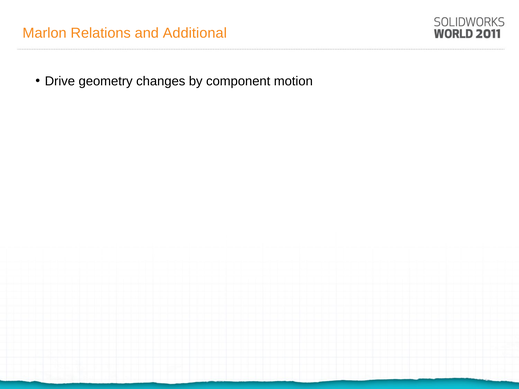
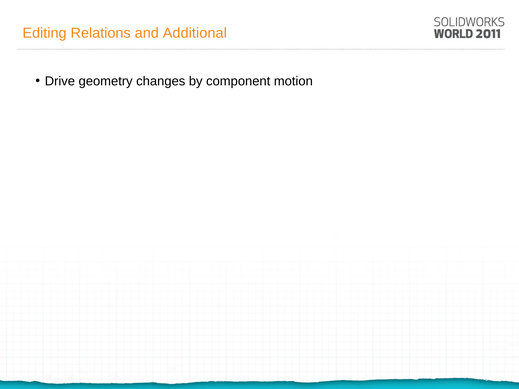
Marlon: Marlon -> Editing
